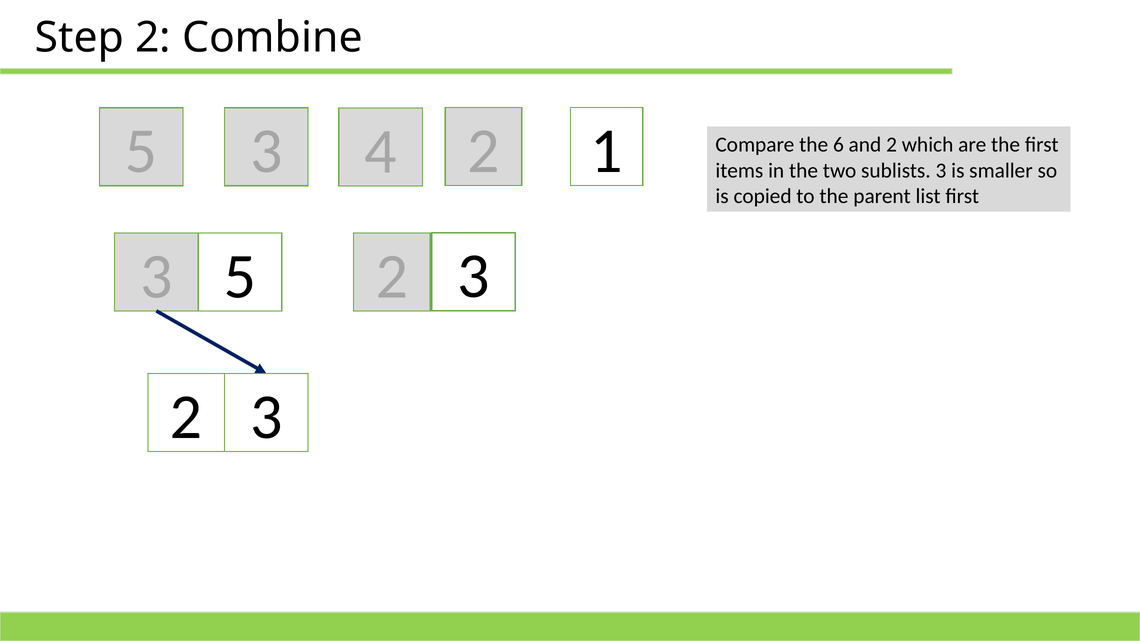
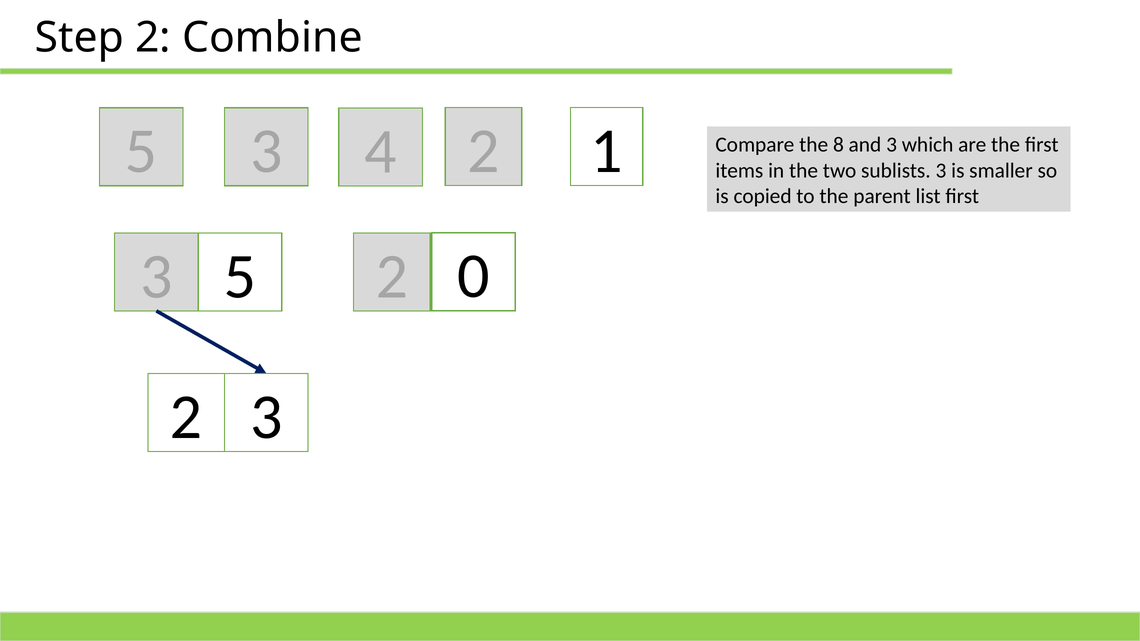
6: 6 -> 8
and 2: 2 -> 3
3 at (473, 276): 3 -> 0
